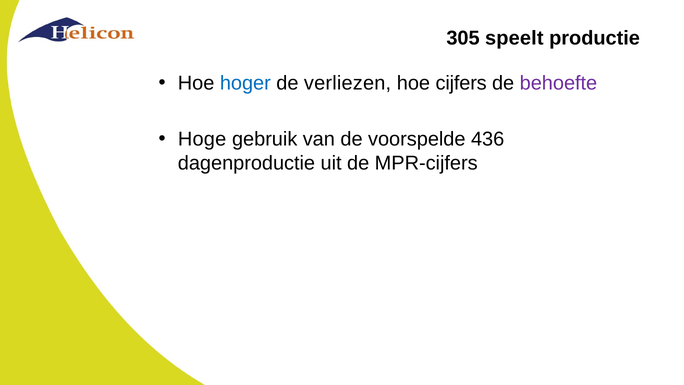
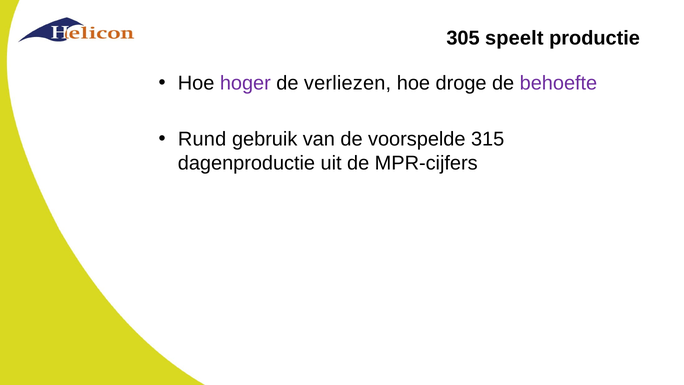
hoger colour: blue -> purple
cijfers: cijfers -> droge
Hoge: Hoge -> Rund
436: 436 -> 315
